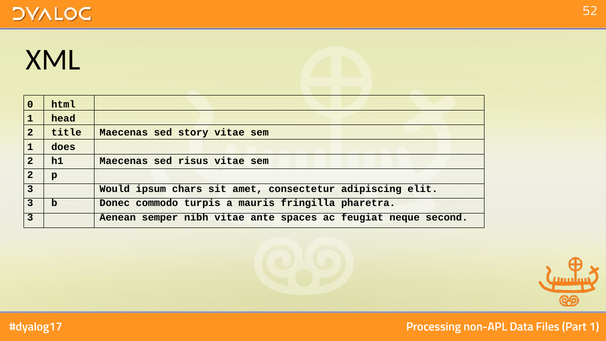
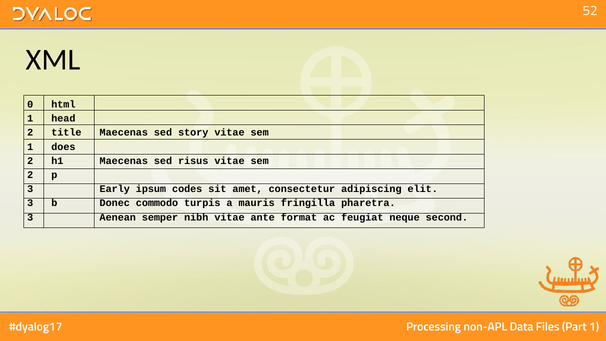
Would: Would -> Early
chars: chars -> codes
spaces: spaces -> format
